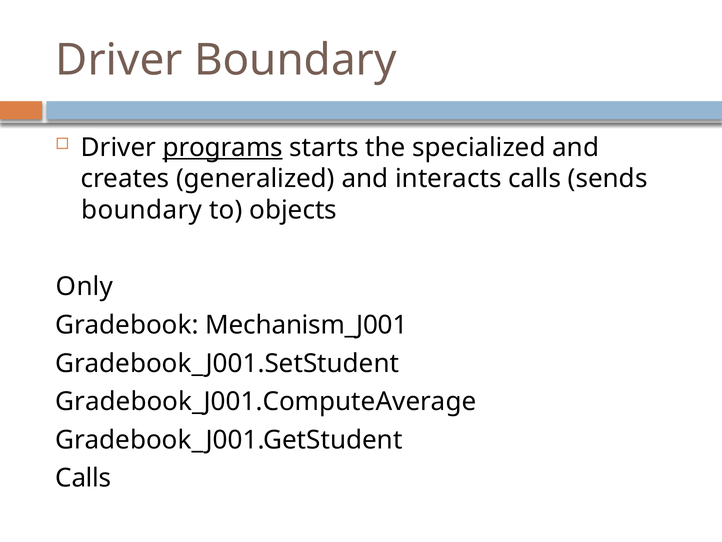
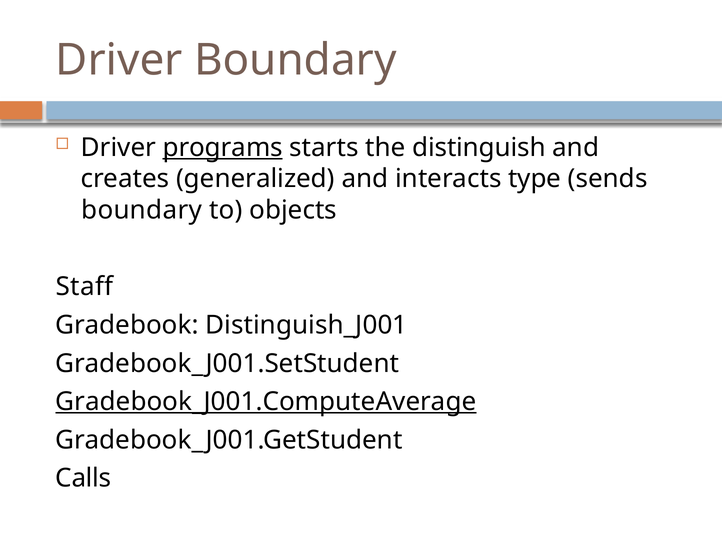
specialized: specialized -> distinguish
interacts calls: calls -> type
Only: Only -> Staff
Mechanism_J001: Mechanism_J001 -> Distinguish_J001
Gradebook_J001.ComputeAverage underline: none -> present
